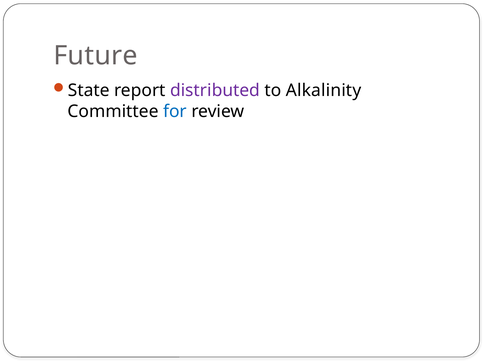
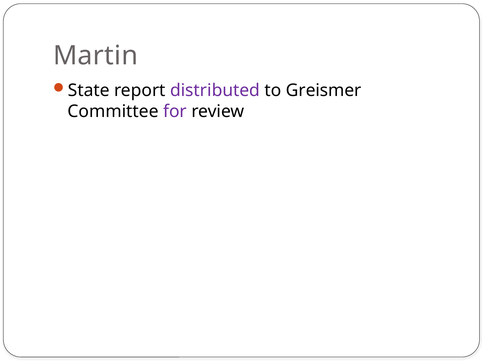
Future: Future -> Martin
Alkalinity: Alkalinity -> Greismer
for colour: blue -> purple
